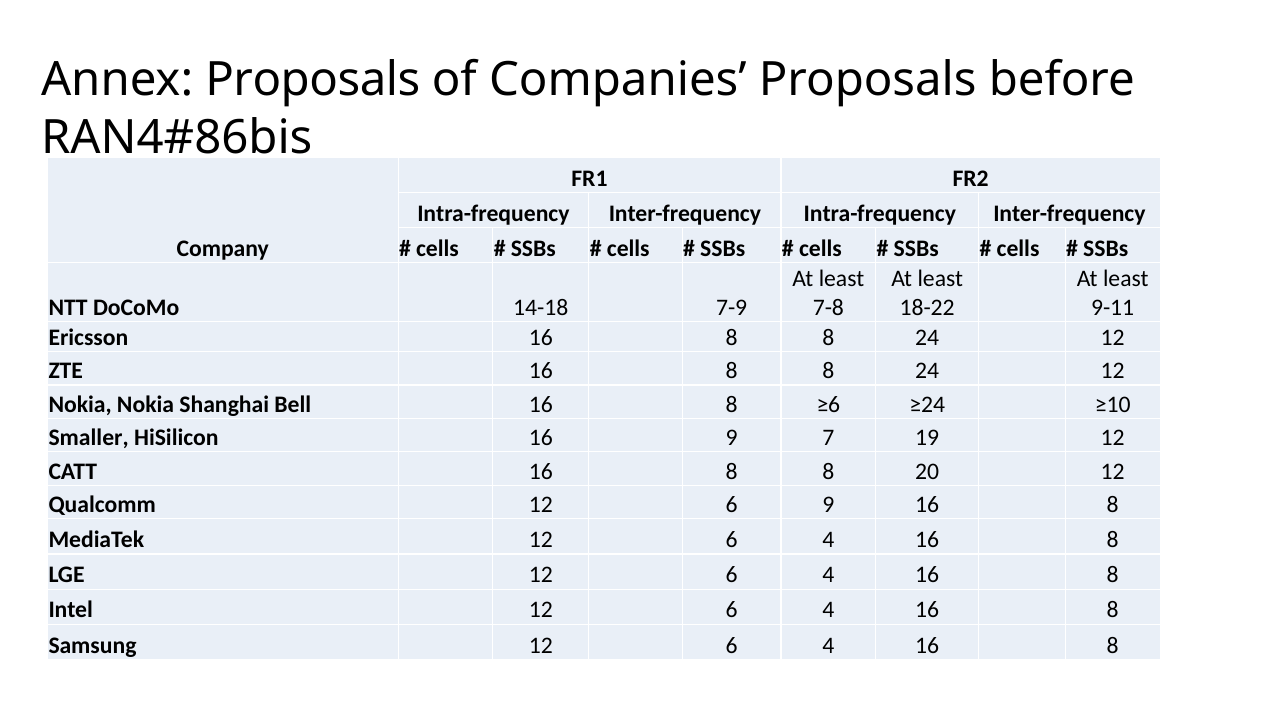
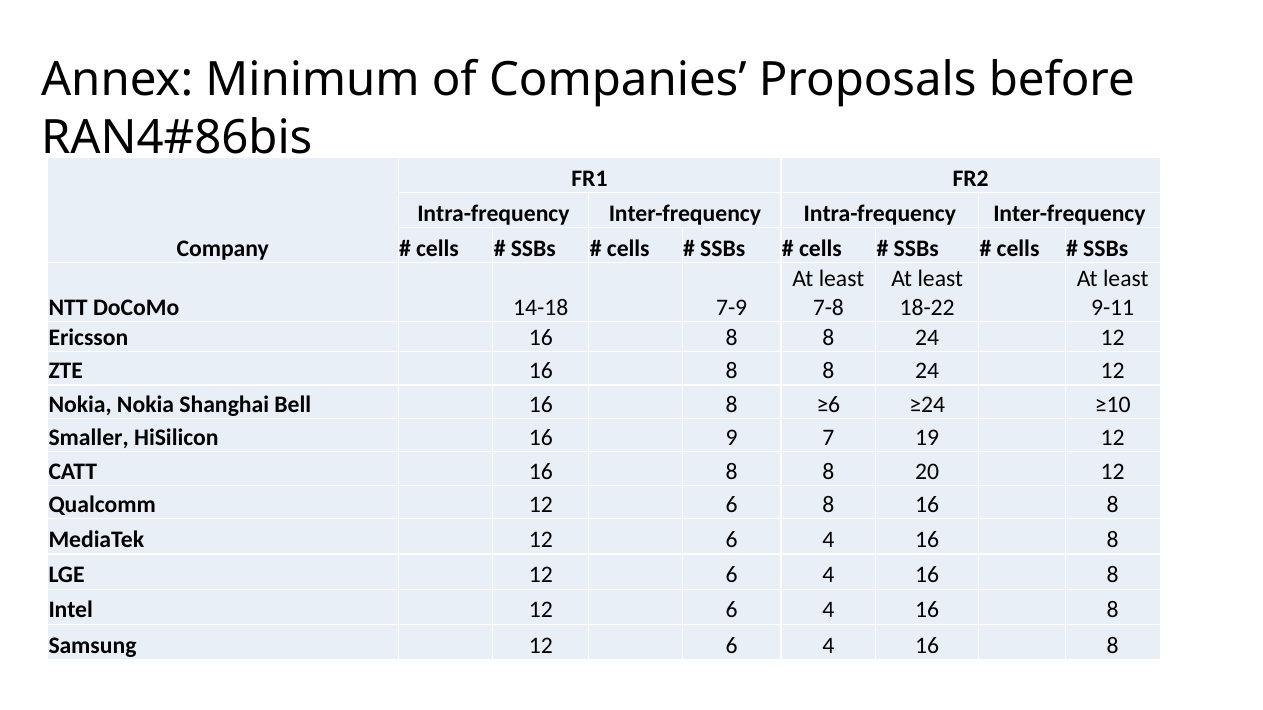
Annex Proposals: Proposals -> Minimum
6 9: 9 -> 8
